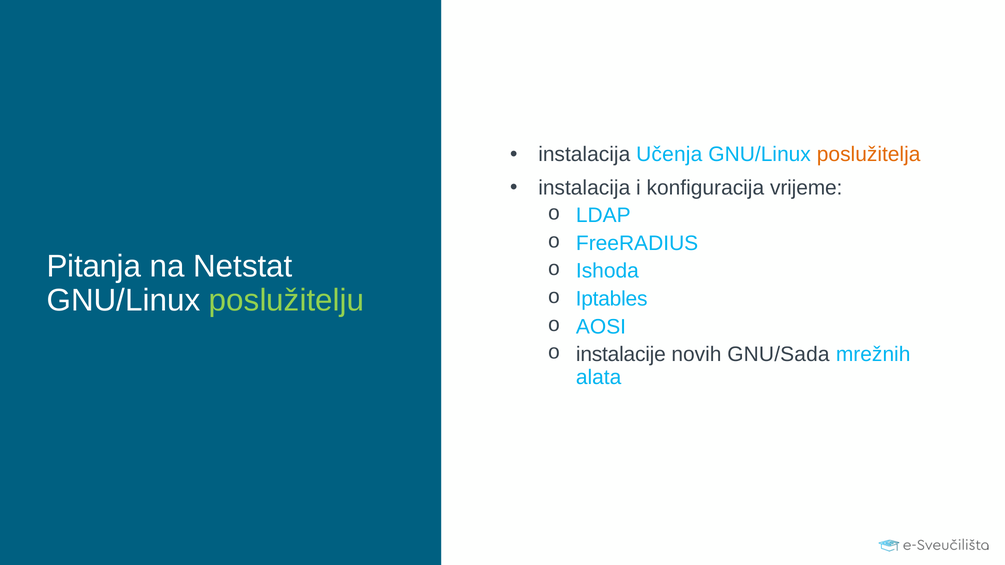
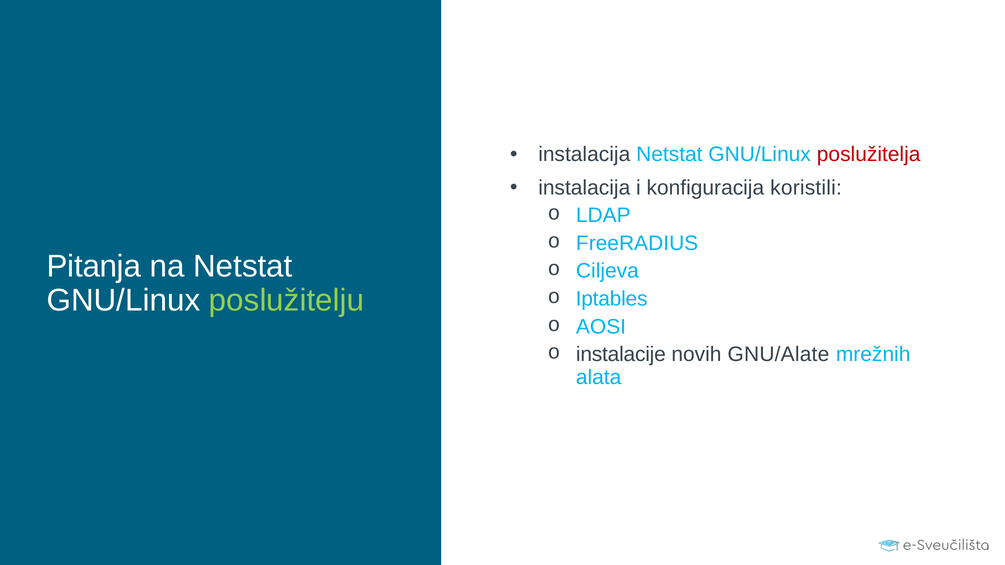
instalacija Učenja: Učenja -> Netstat
poslužitelja colour: orange -> red
vrijeme: vrijeme -> koristili
Ishoda: Ishoda -> Ciljeva
GNU/Sada: GNU/Sada -> GNU/Alate
